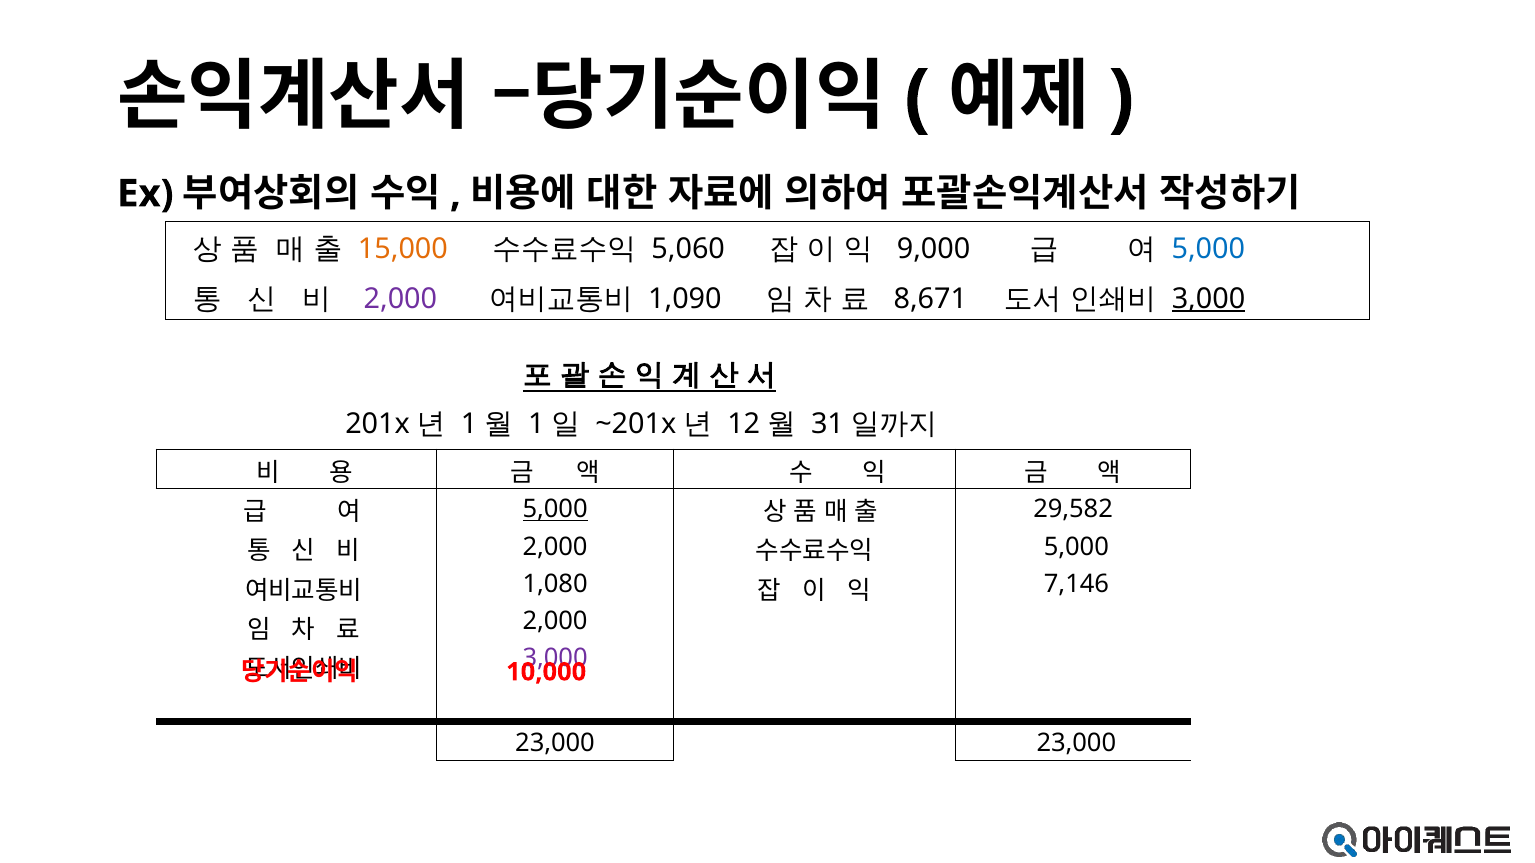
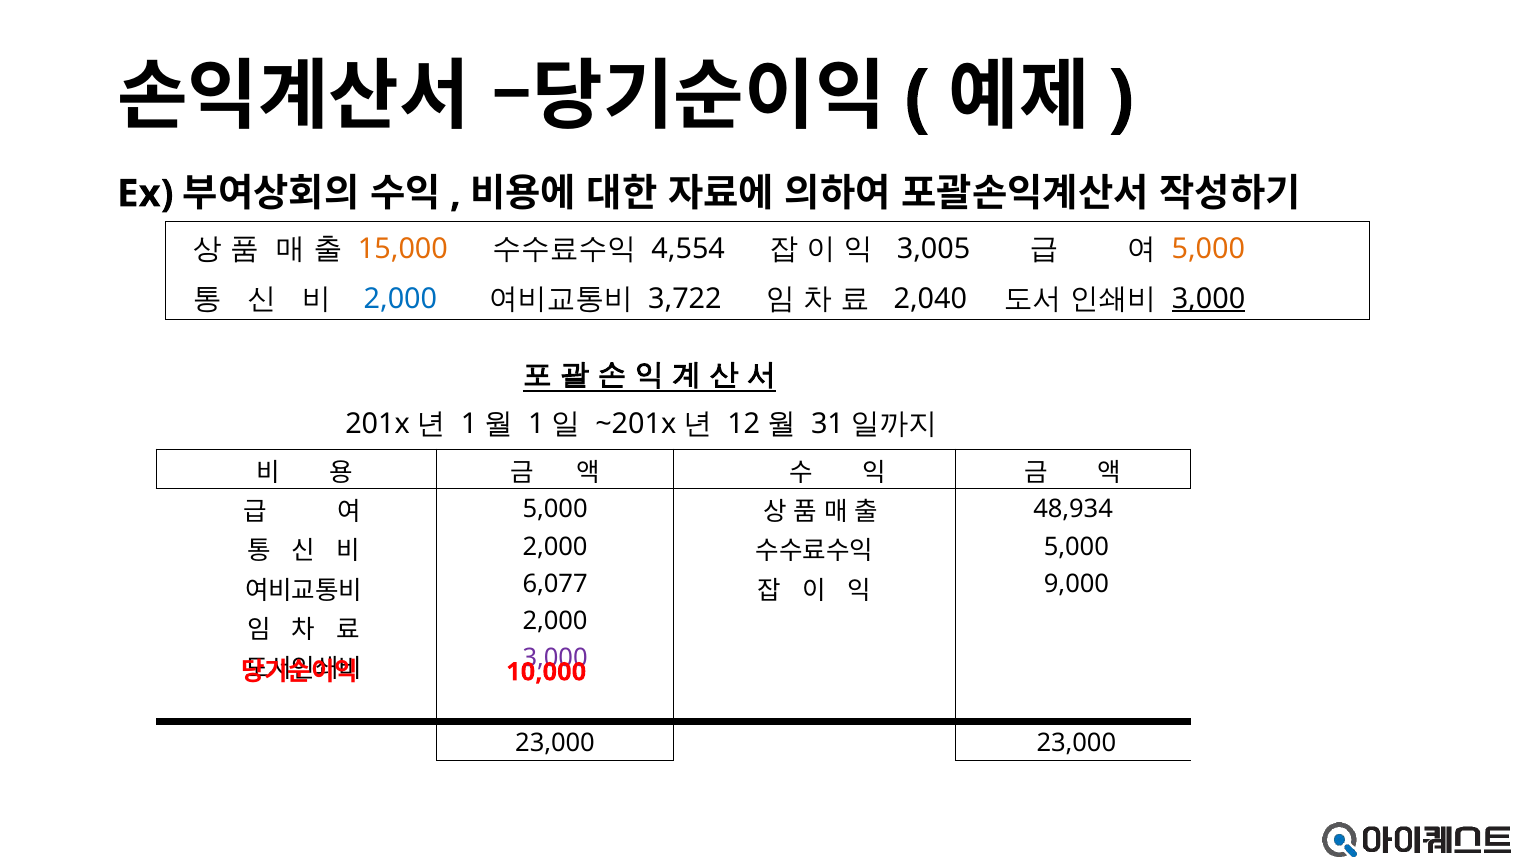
5,060: 5,060 -> 4,554
9,000: 9,000 -> 3,005
5,000 at (1208, 249) colour: blue -> orange
2,000 at (400, 299) colour: purple -> blue
1,090: 1,090 -> 3,722
8,671: 8,671 -> 2,040
5,000 at (555, 510) underline: present -> none
29,582: 29,582 -> 48,934
1,080: 1,080 -> 6,077
7,146: 7,146 -> 9,000
